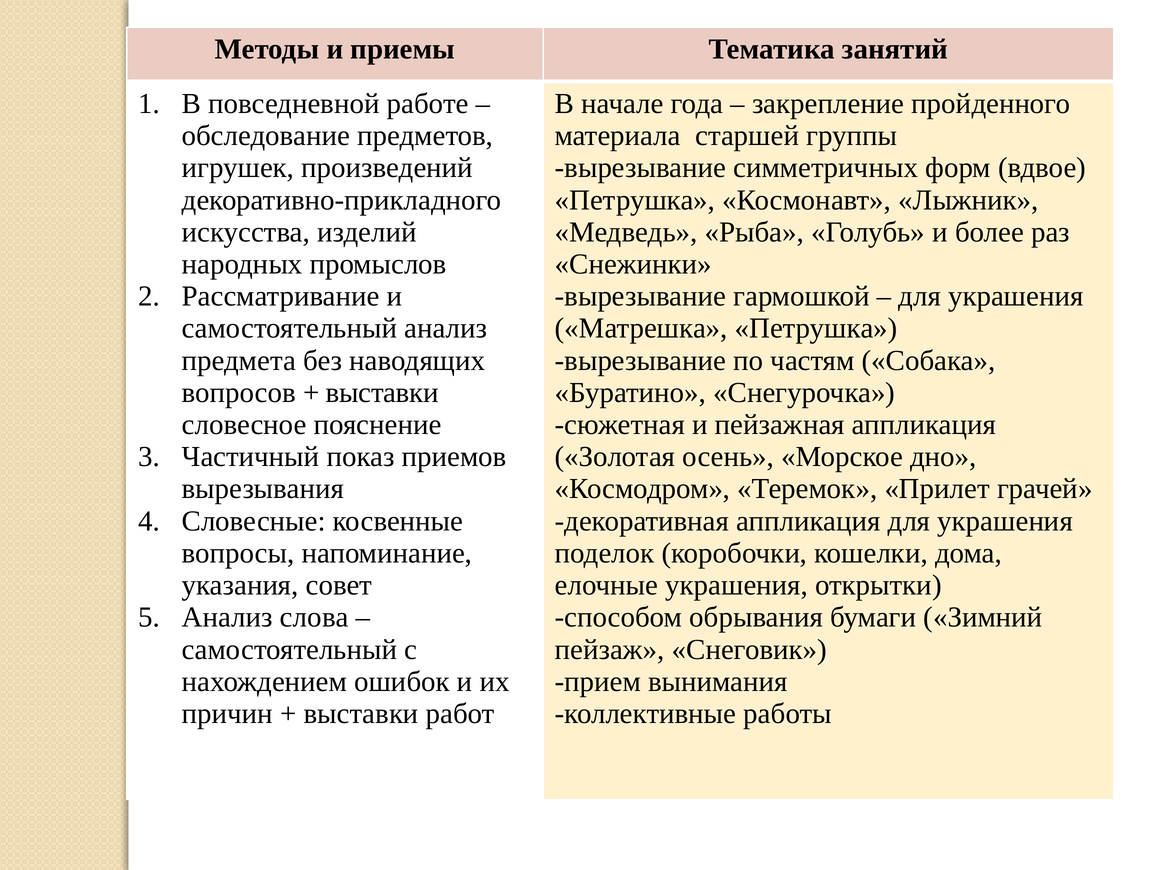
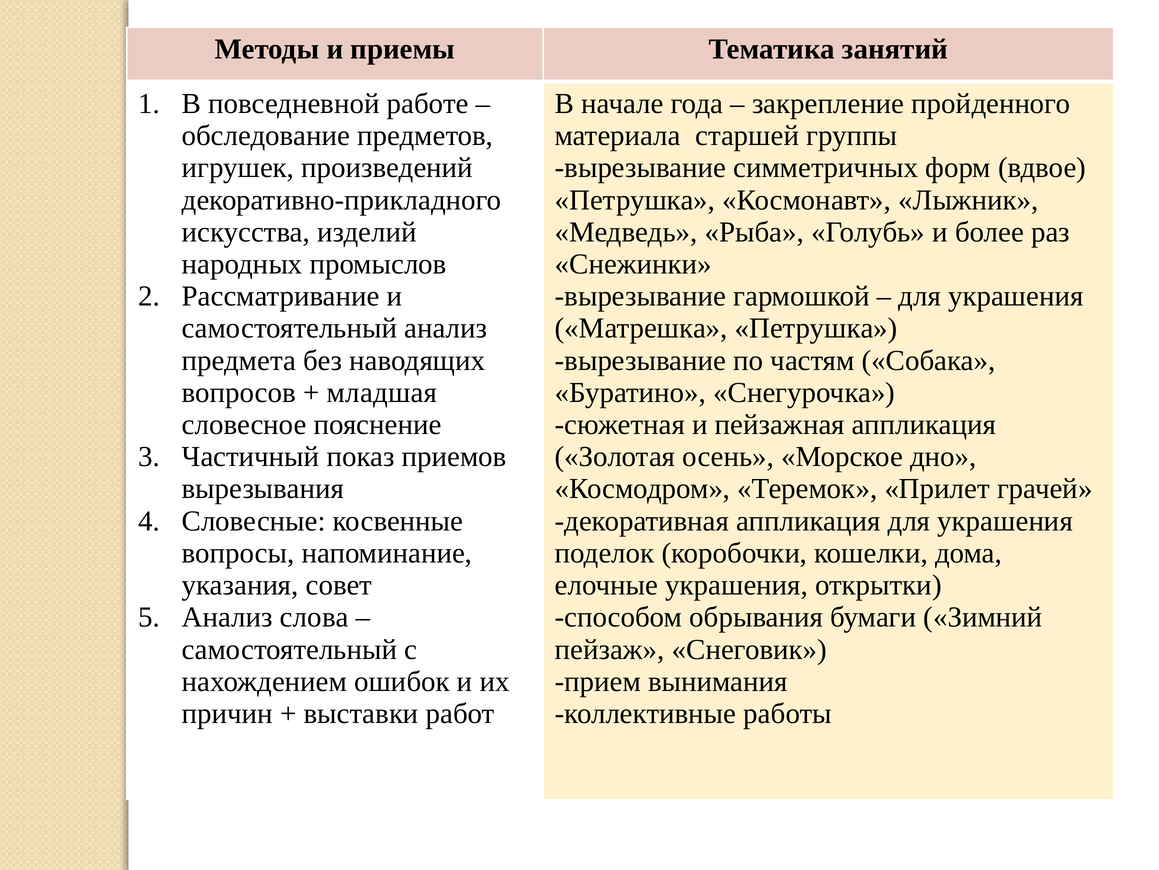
выставки at (382, 392): выставки -> младшая
